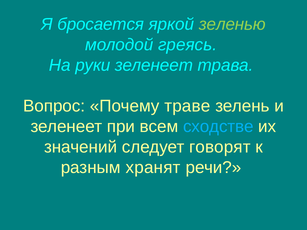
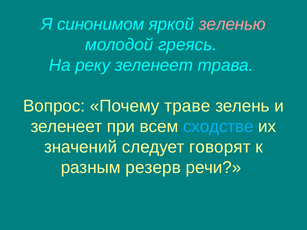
бросается: бросается -> синонимом
зеленью colour: light green -> pink
руки: руки -> реку
хранят: хранят -> резерв
